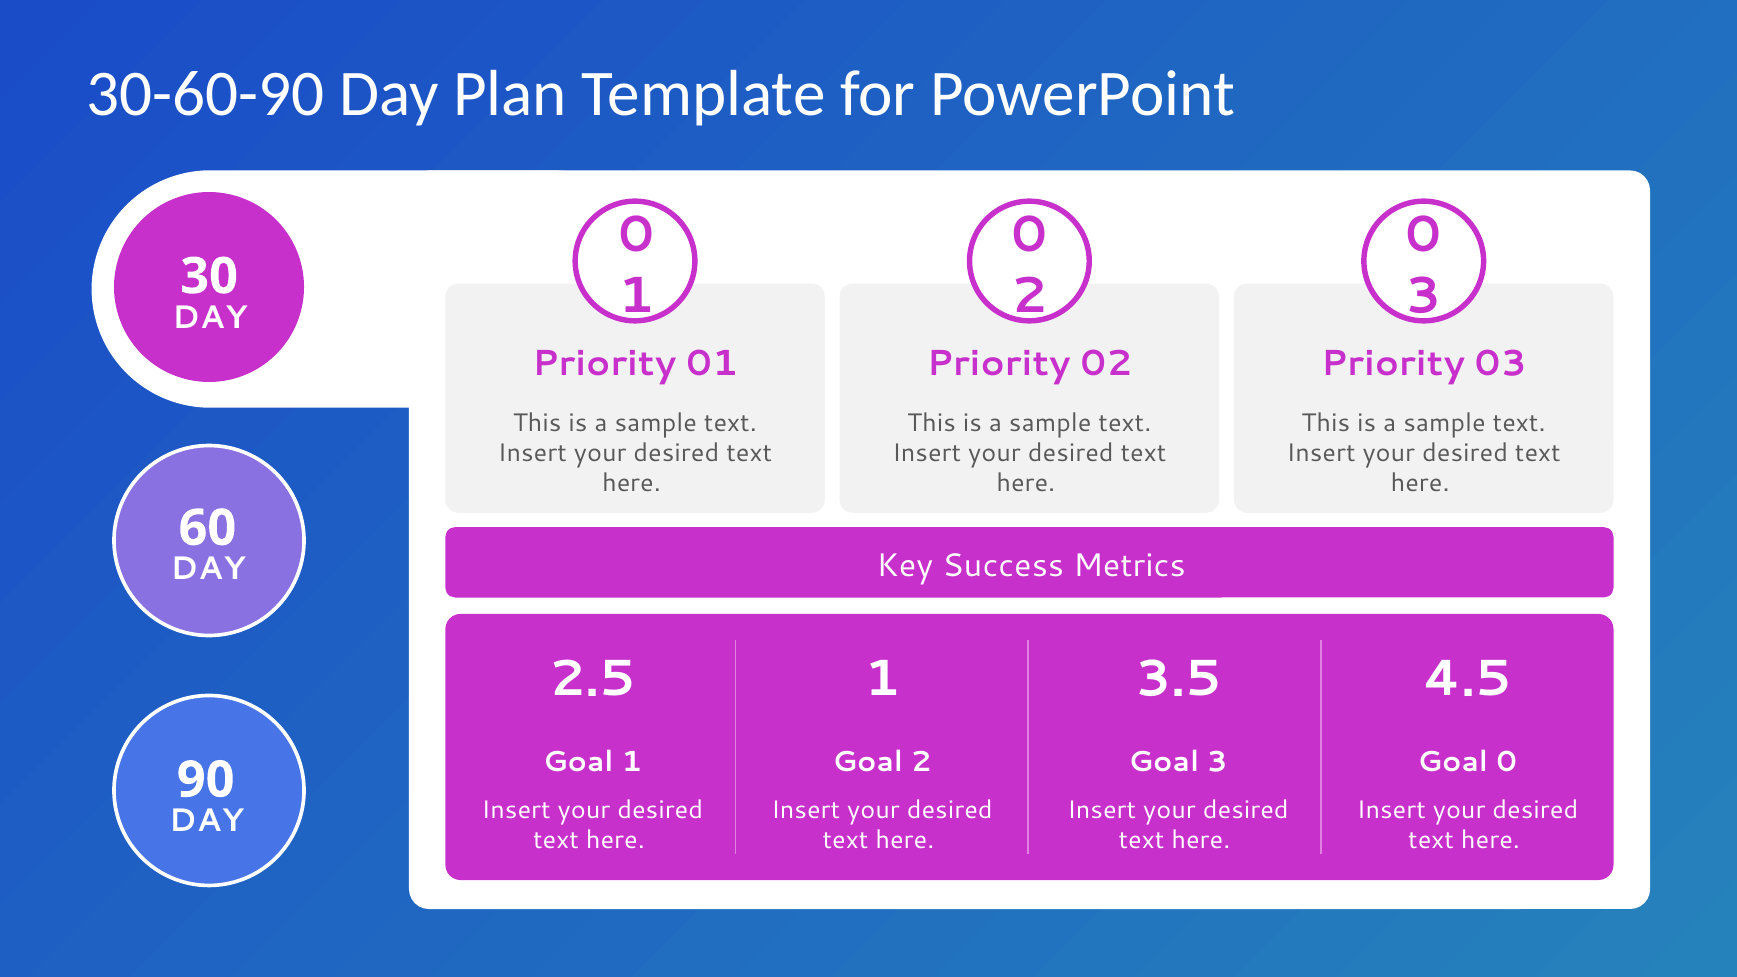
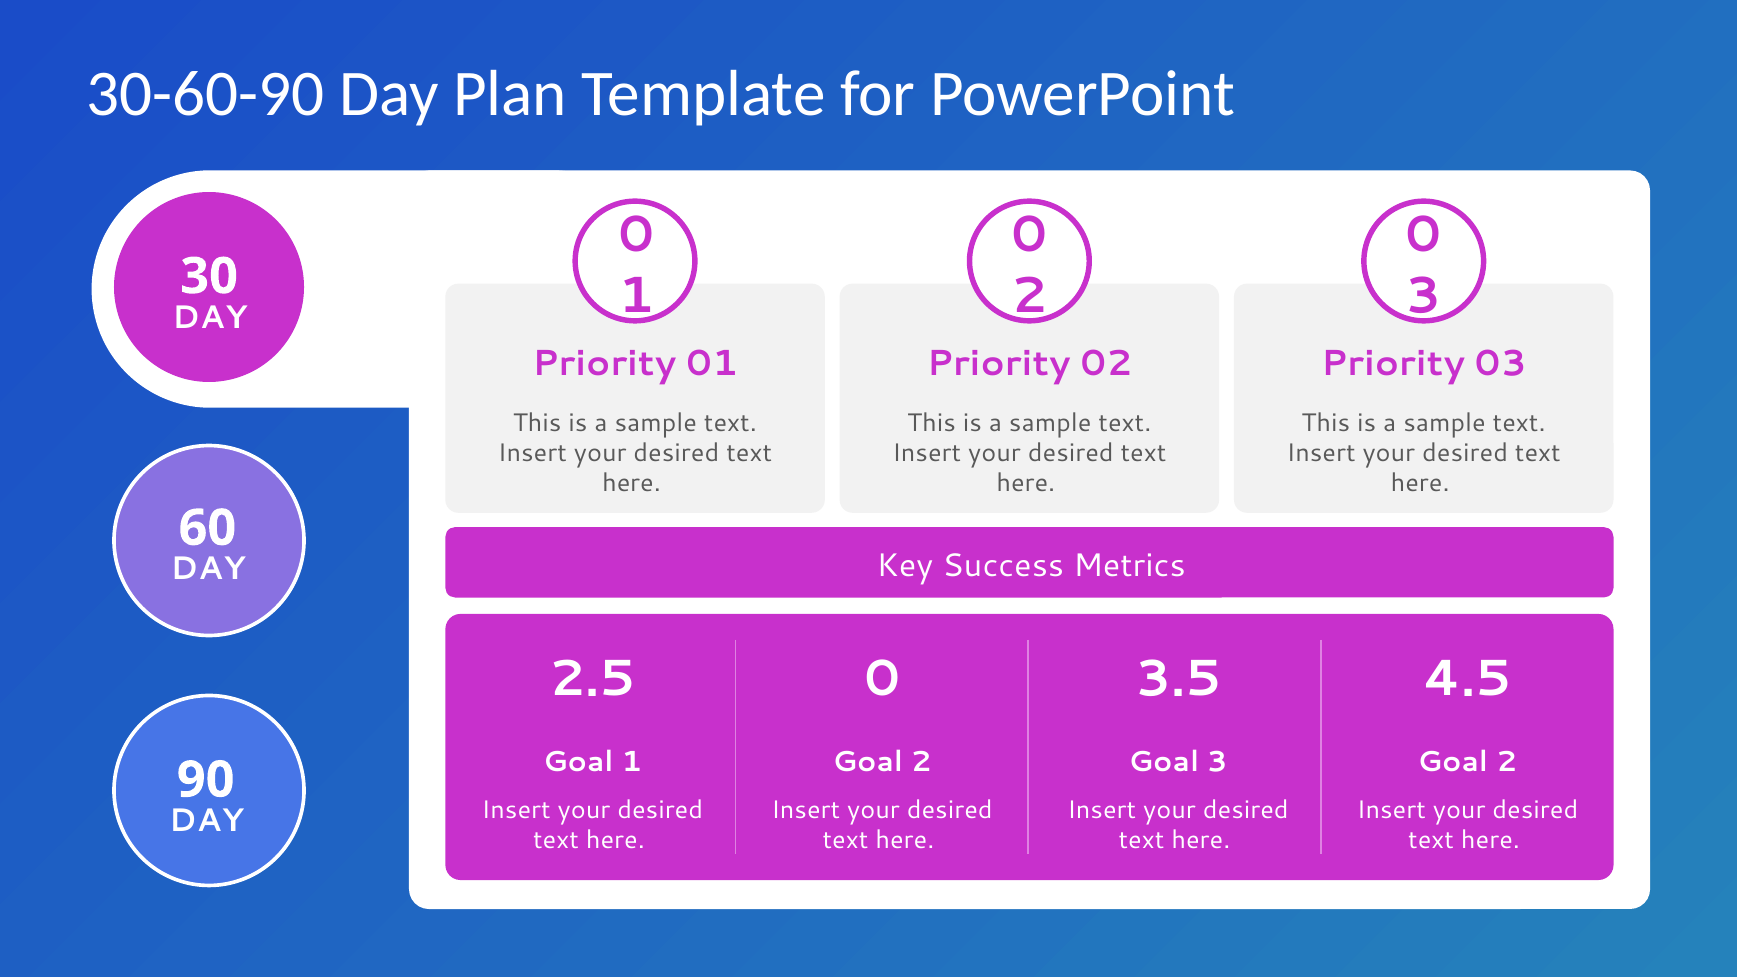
2.5 1: 1 -> 0
3 Goal 0: 0 -> 2
